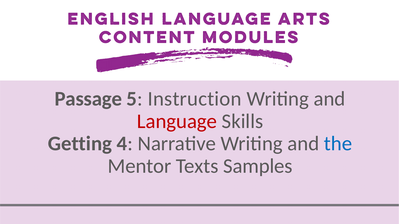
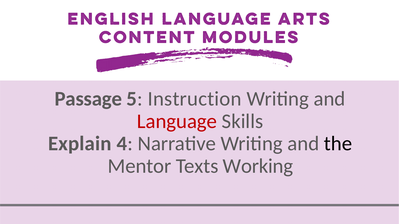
Getting: Getting -> Explain
the colour: blue -> black
Samples: Samples -> Working
